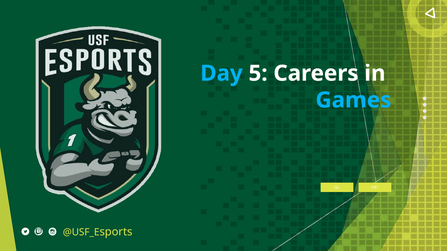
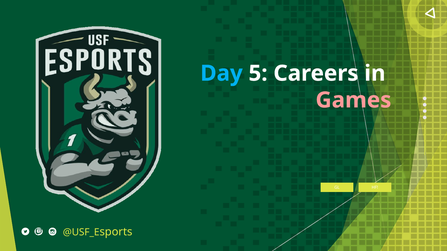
Games colour: light blue -> pink
